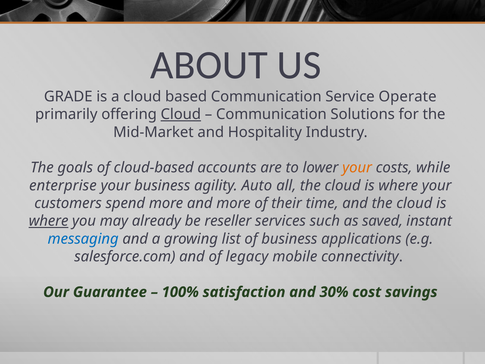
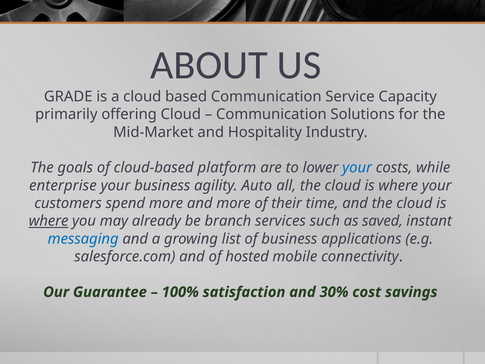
Operate: Operate -> Capacity
Cloud at (181, 114) underline: present -> none
accounts: accounts -> platform
your at (357, 168) colour: orange -> blue
reseller: reseller -> branch
legacy: legacy -> hosted
